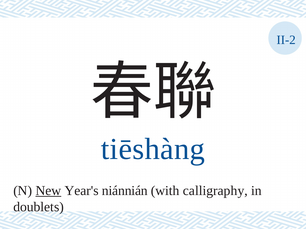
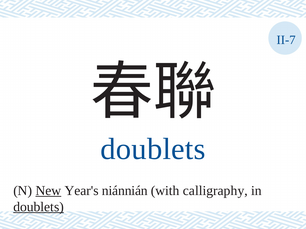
II-2: II-2 -> II-7
tiēshàng at (153, 149): tiēshàng -> doublets
doublets at (39, 207) underline: none -> present
